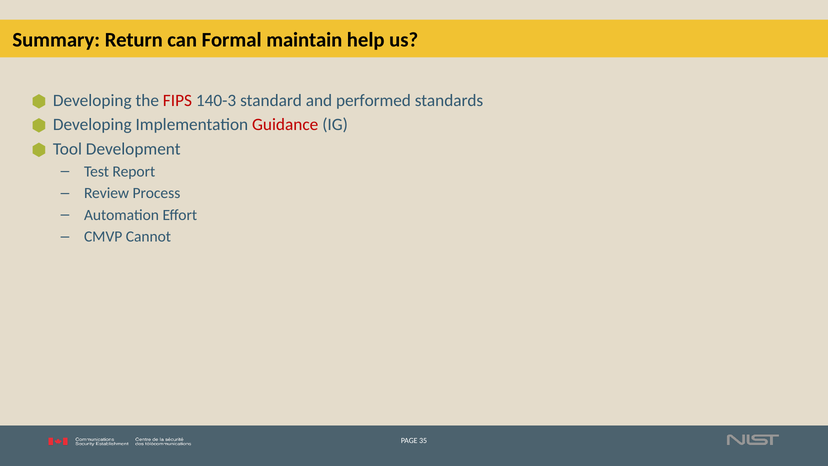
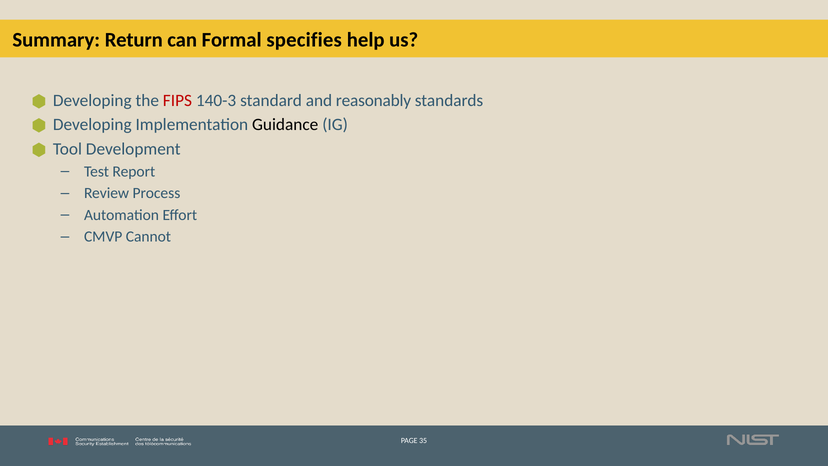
maintain: maintain -> specifies
performed: performed -> reasonably
Guidance colour: red -> black
